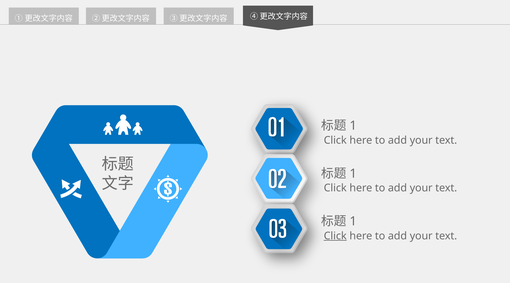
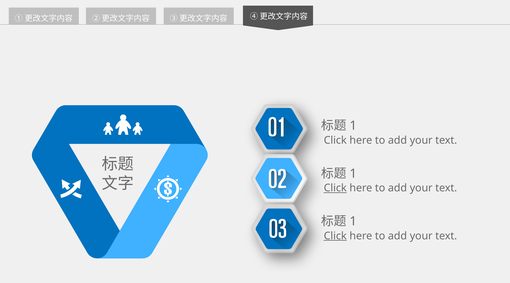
Click at (335, 188) underline: none -> present
